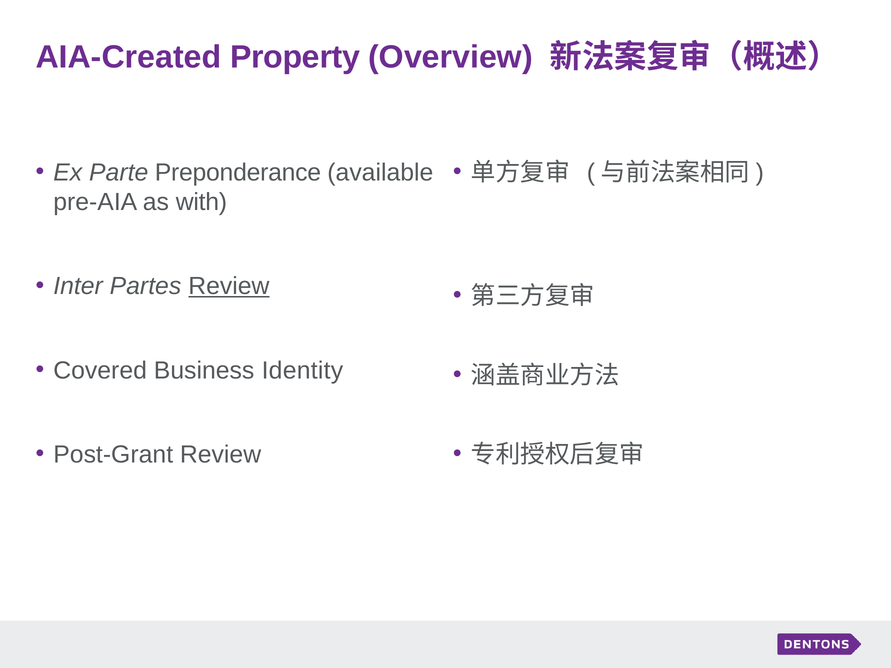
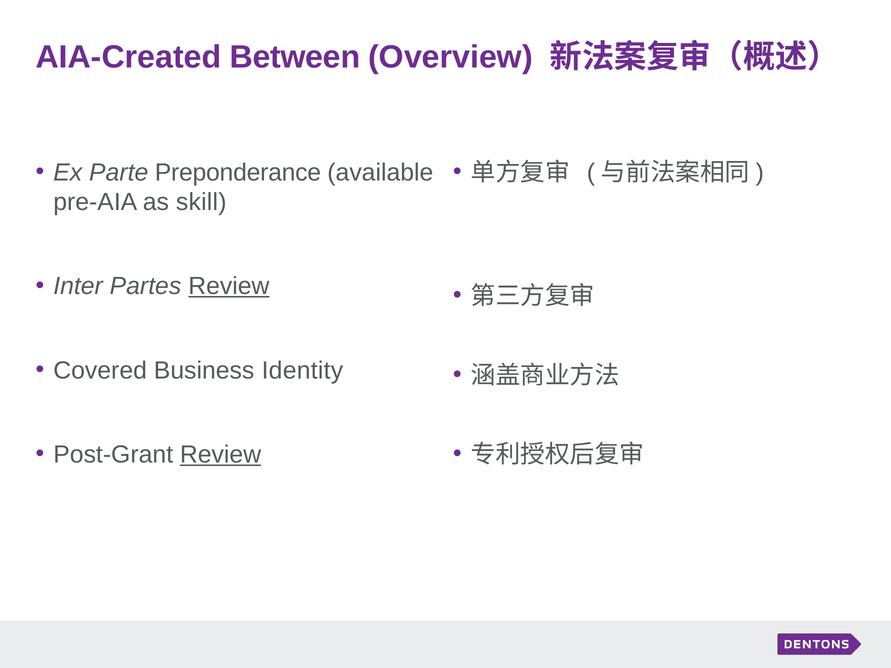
Property: Property -> Between
with: with -> skill
Review at (221, 455) underline: none -> present
